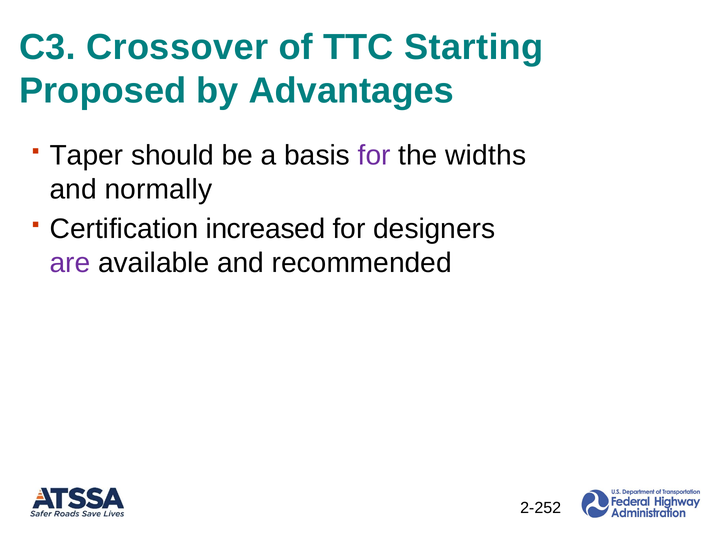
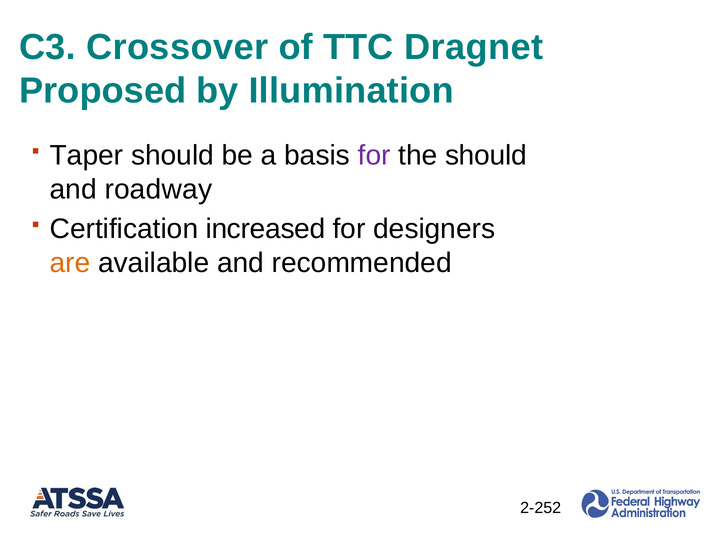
Starting: Starting -> Dragnet
Advantages: Advantages -> Illumination
the widths: widths -> should
normally: normally -> roadway
are colour: purple -> orange
